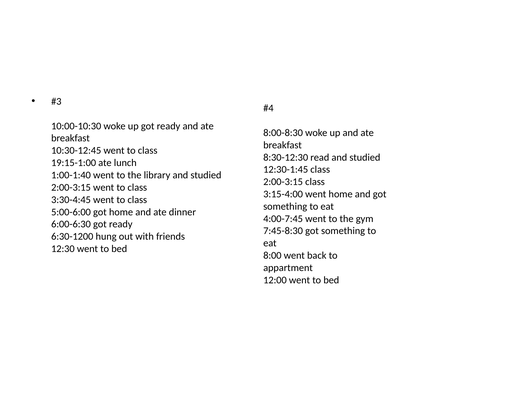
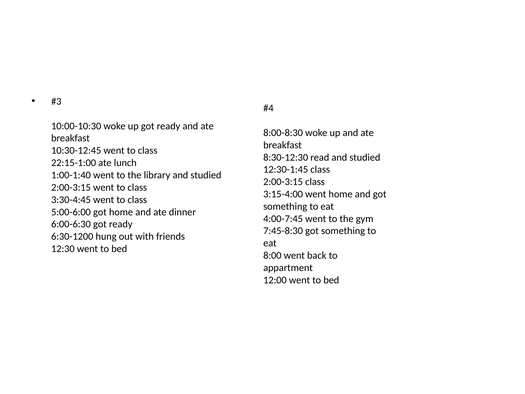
19:15-1:00: 19:15-1:00 -> 22:15-1:00
